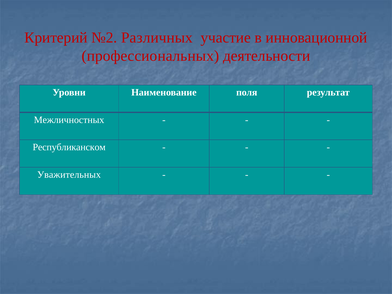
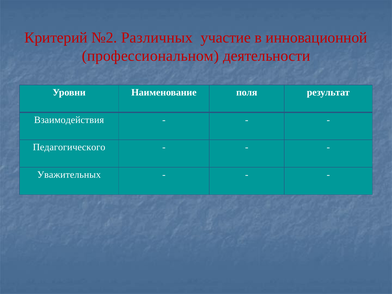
профессиональных: профессиональных -> профессиональном
Межличностных: Межличностных -> Взаимодействия
Республиканском: Республиканском -> Педагогического
